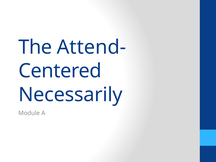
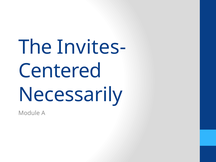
Attend-: Attend- -> Invites-
